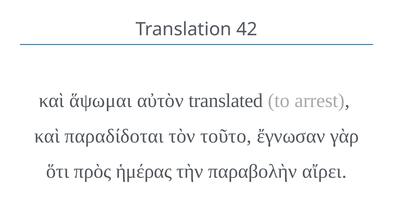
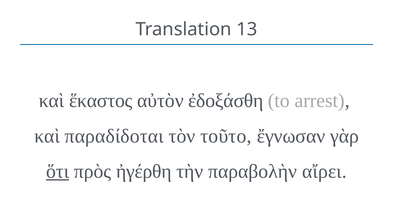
42: 42 -> 13
ἅψωμαι: ἅψωμαι -> ἕκαστος
translated: translated -> ἐδοξάσθη
ὅτι underline: none -> present
ἡμέρας: ἡμέρας -> ἠγέρθη
